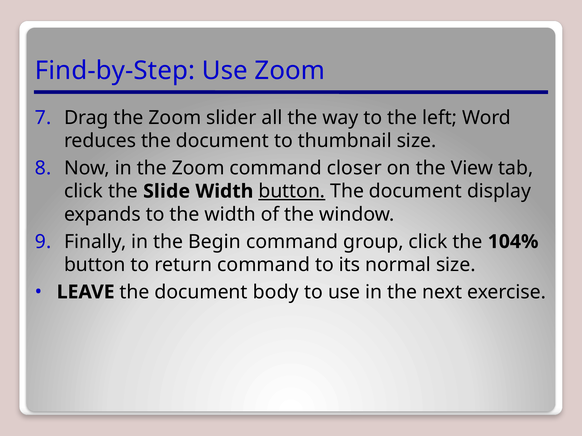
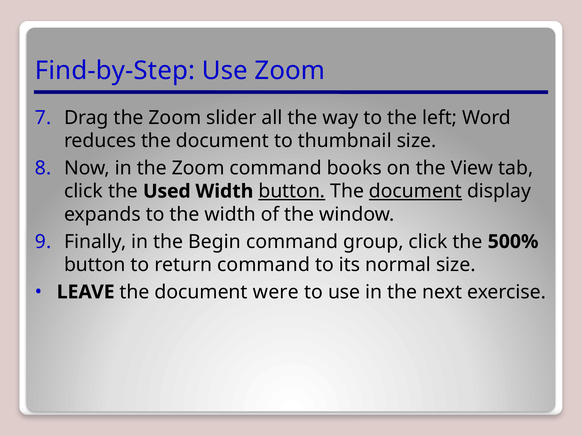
closer: closer -> books
Slide: Slide -> Used
document at (415, 191) underline: none -> present
104%: 104% -> 500%
body: body -> were
